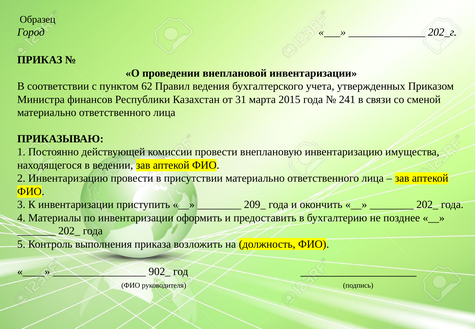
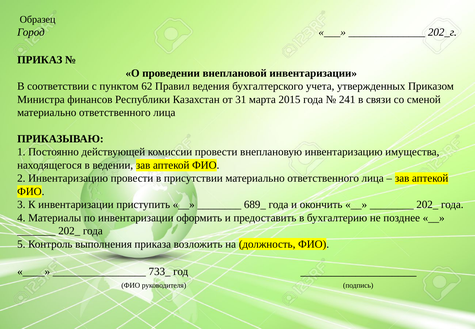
209_: 209_ -> 689_
902_: 902_ -> 733_
